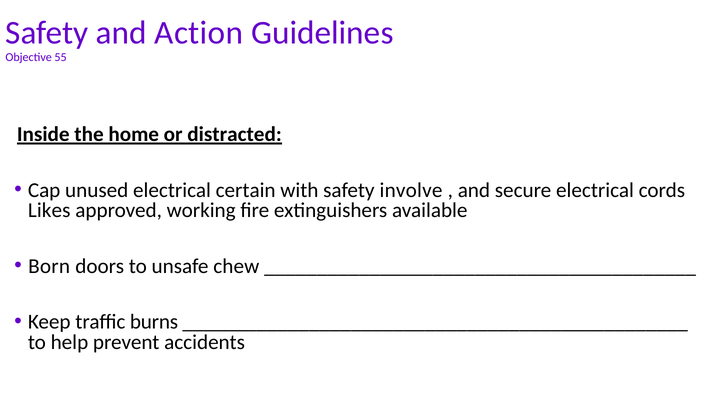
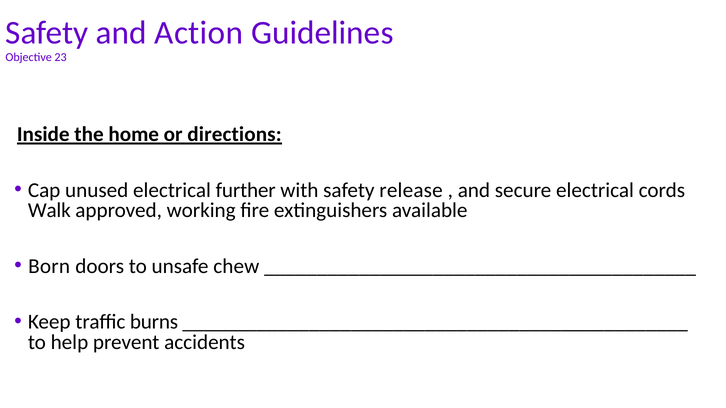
55: 55 -> 23
distracted: distracted -> directions
certain: certain -> further
involve: involve -> release
Likes: Likes -> Walk
